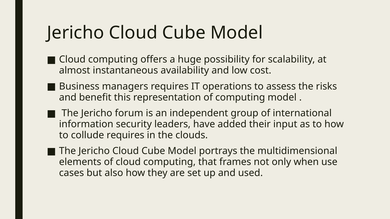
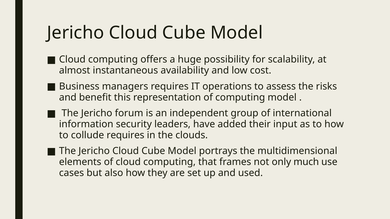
when: when -> much
